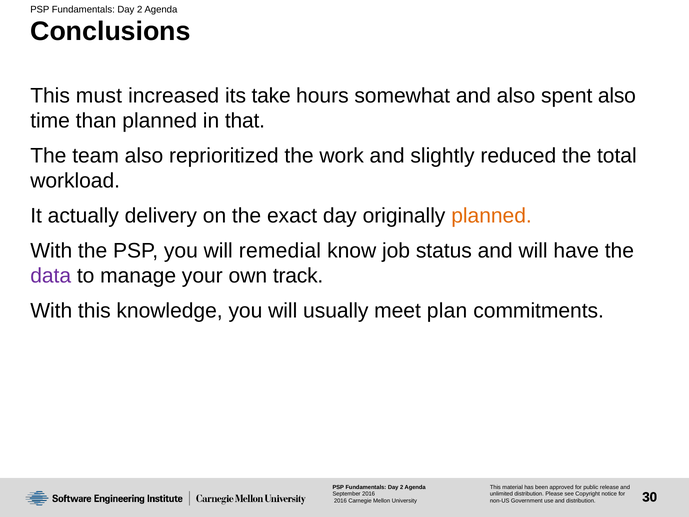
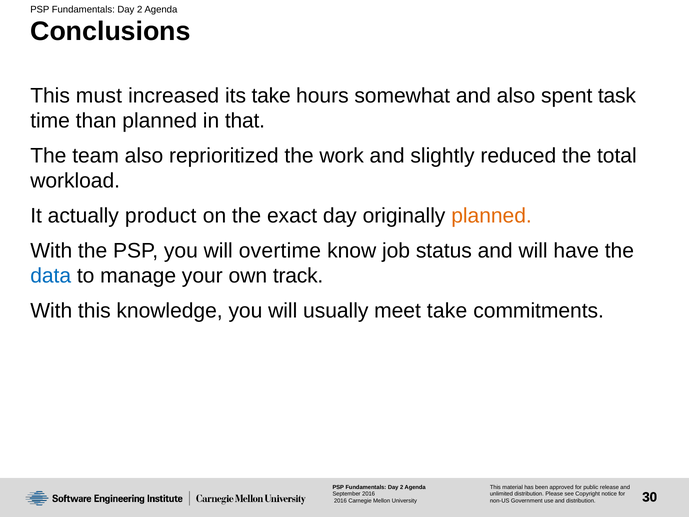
spent also: also -> task
delivery: delivery -> product
remedial: remedial -> overtime
data colour: purple -> blue
meet plan: plan -> take
